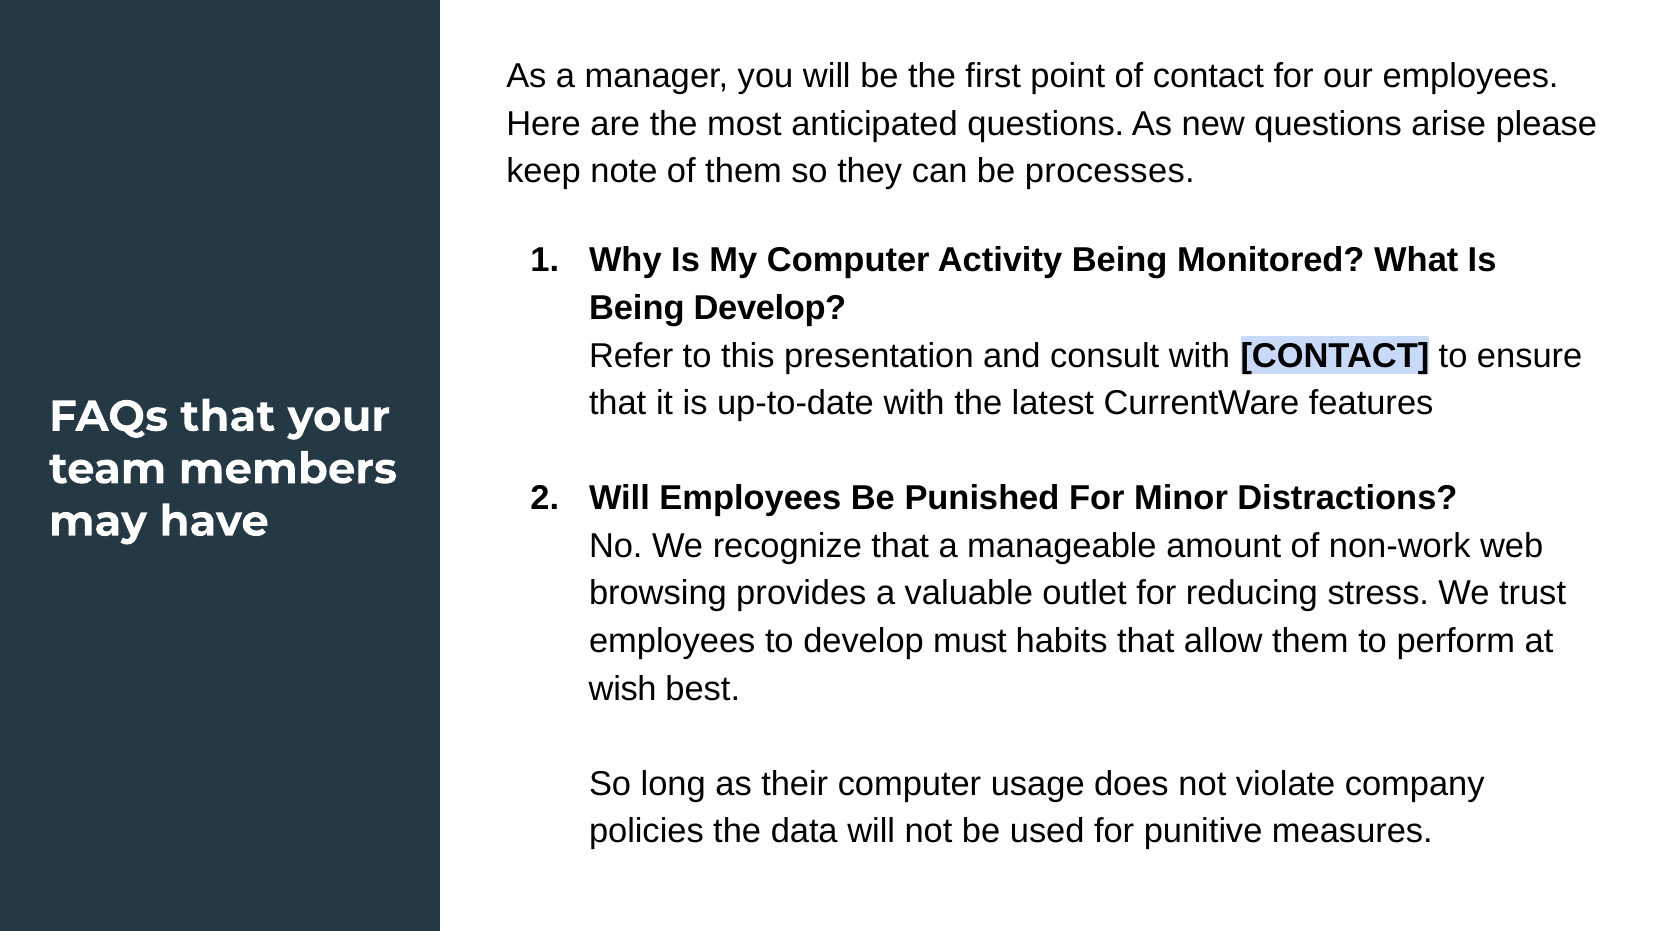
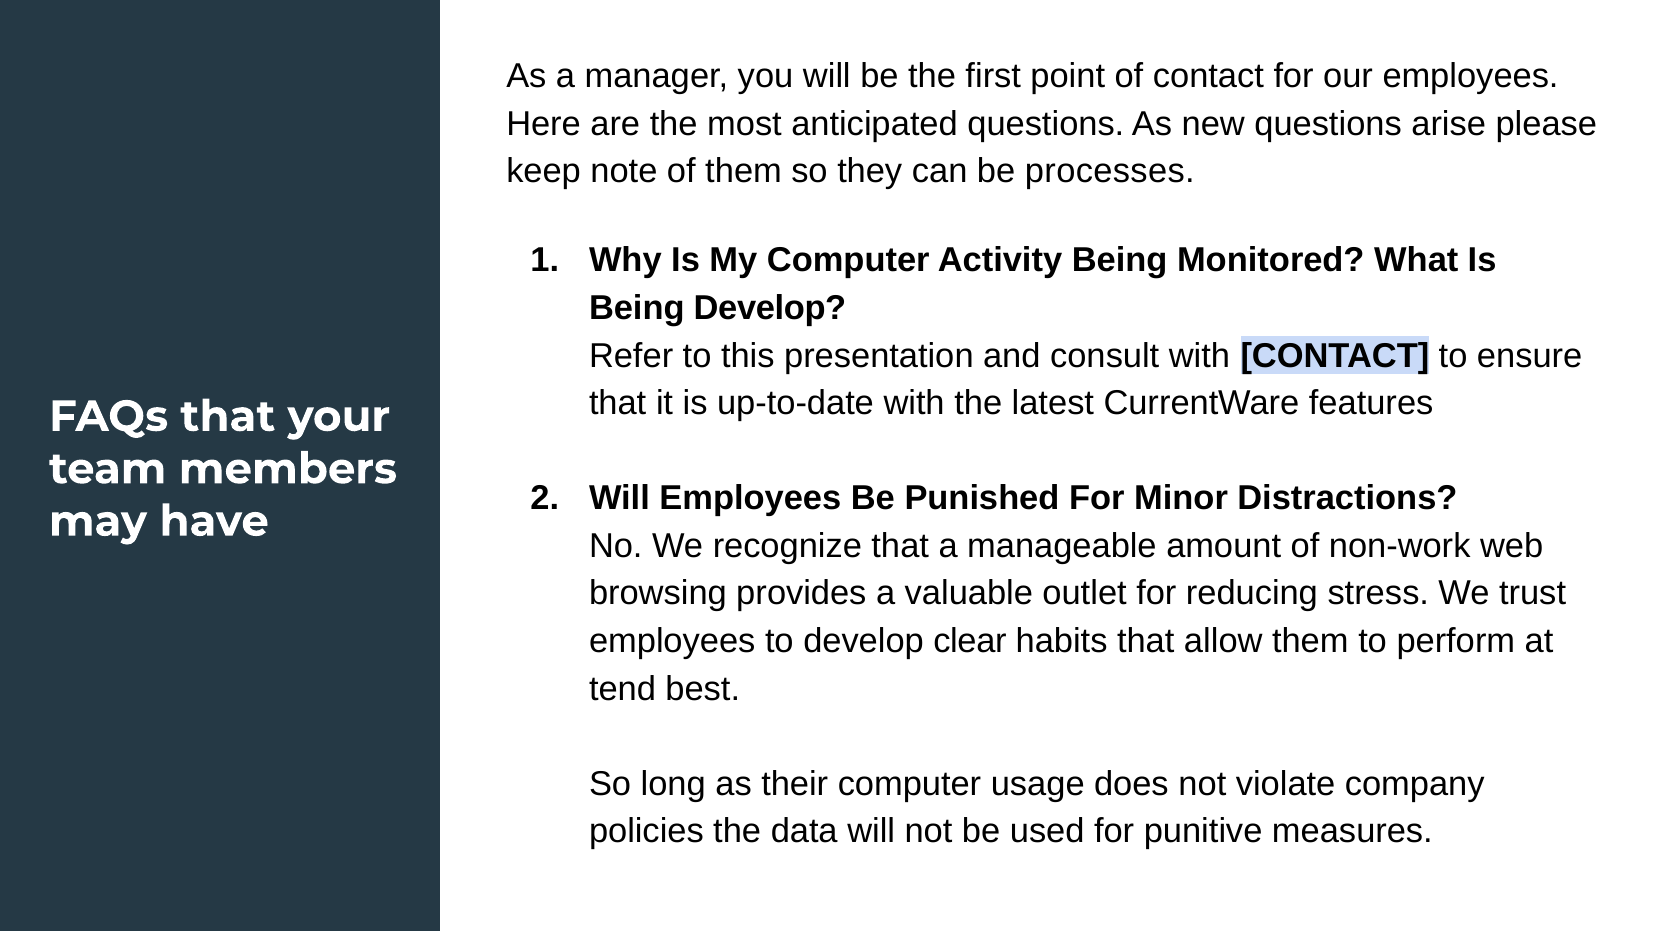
must: must -> clear
wish: wish -> tend
